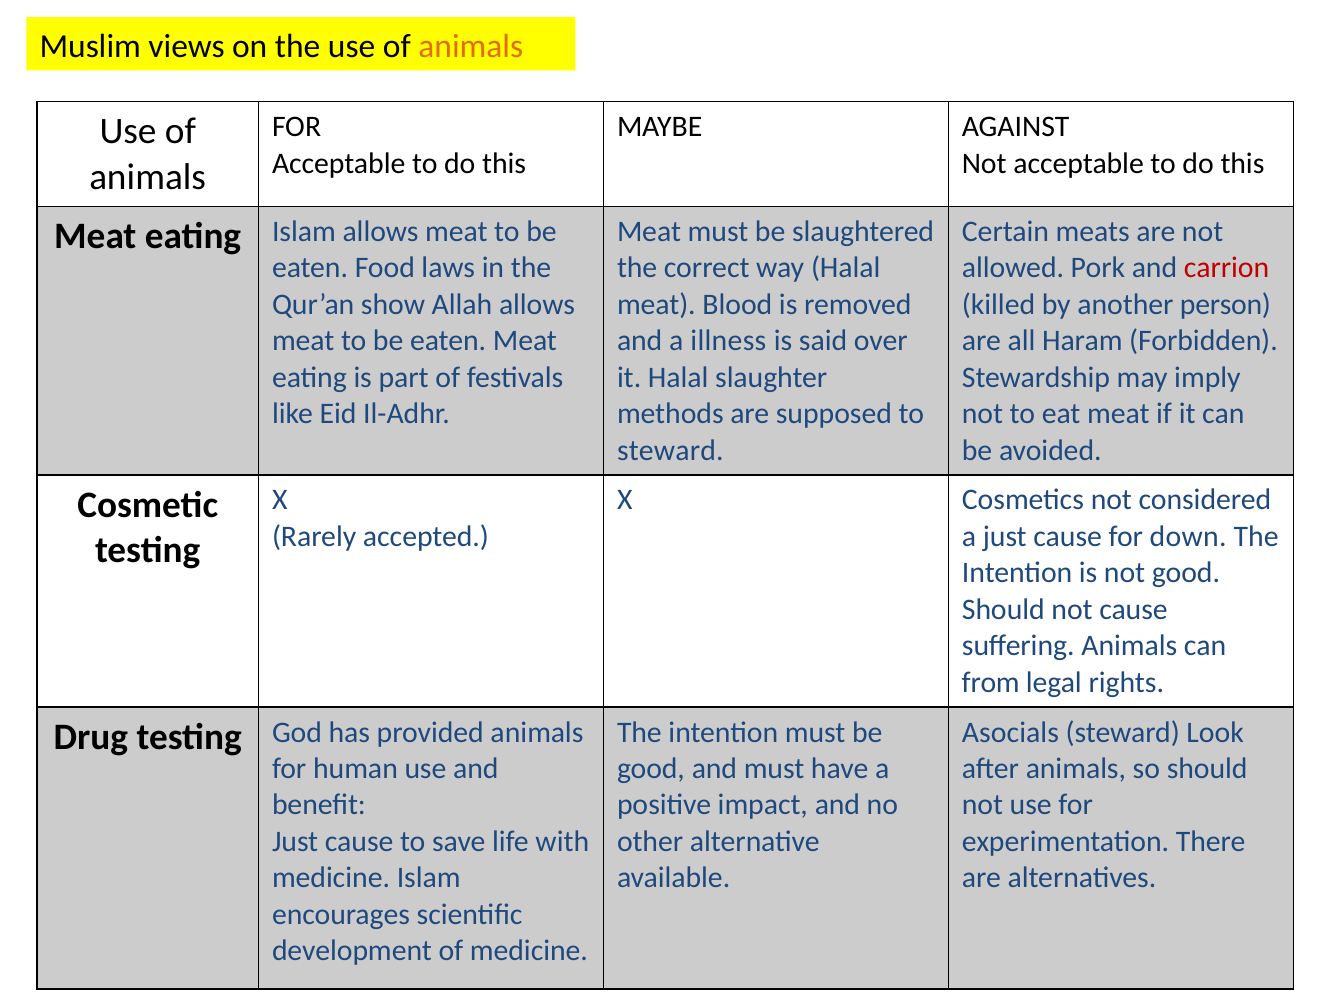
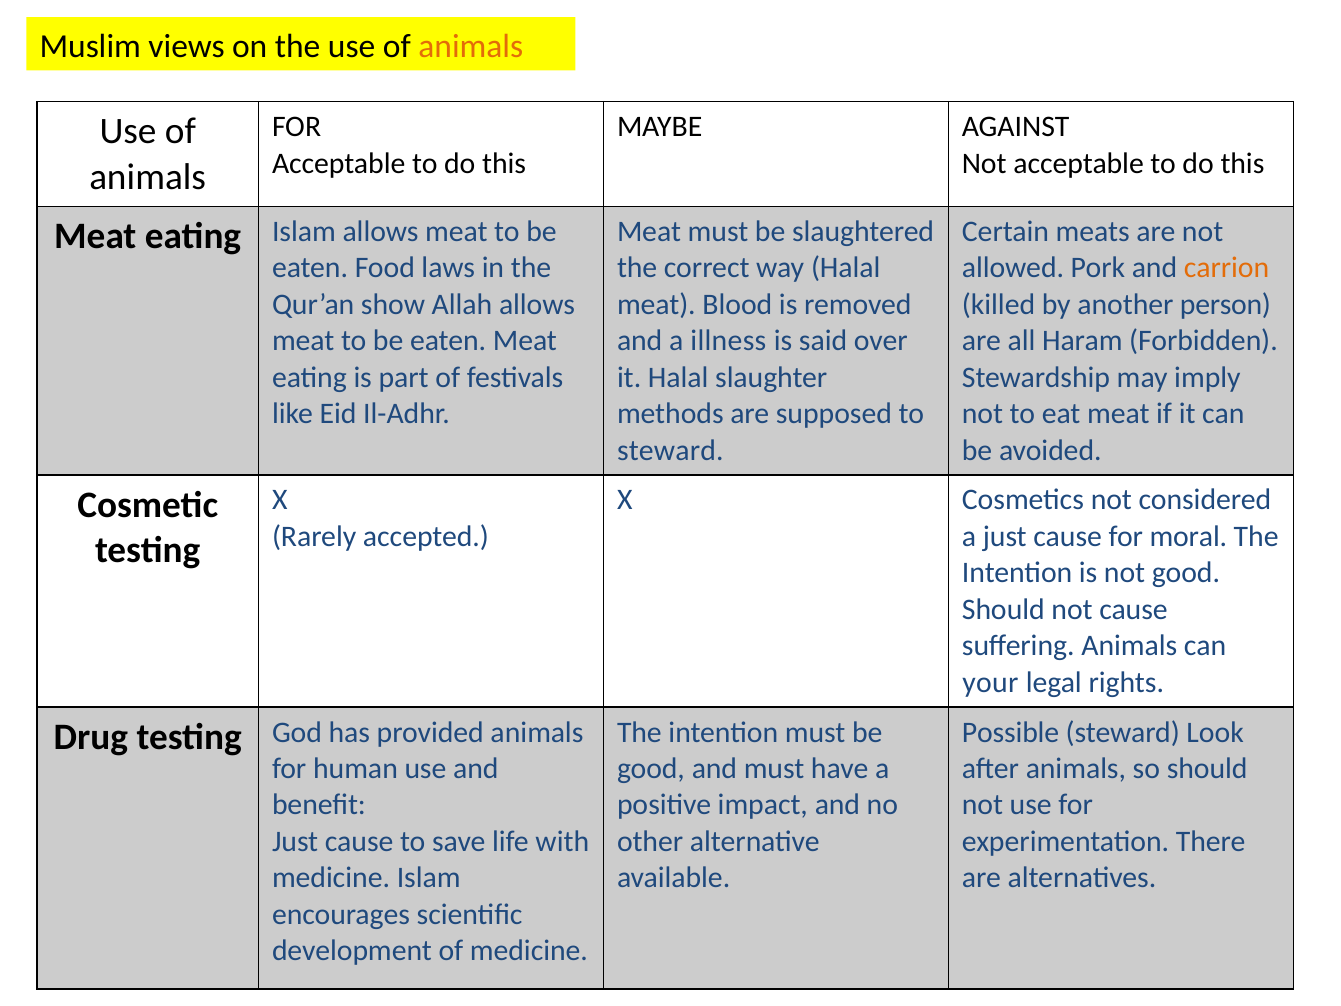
carrion colour: red -> orange
down: down -> moral
from: from -> your
Asocials: Asocials -> Possible
